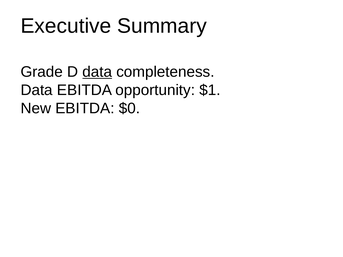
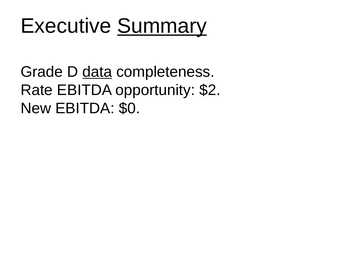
Summary underline: none -> present
Data at (37, 90): Data -> Rate
$1: $1 -> $2
